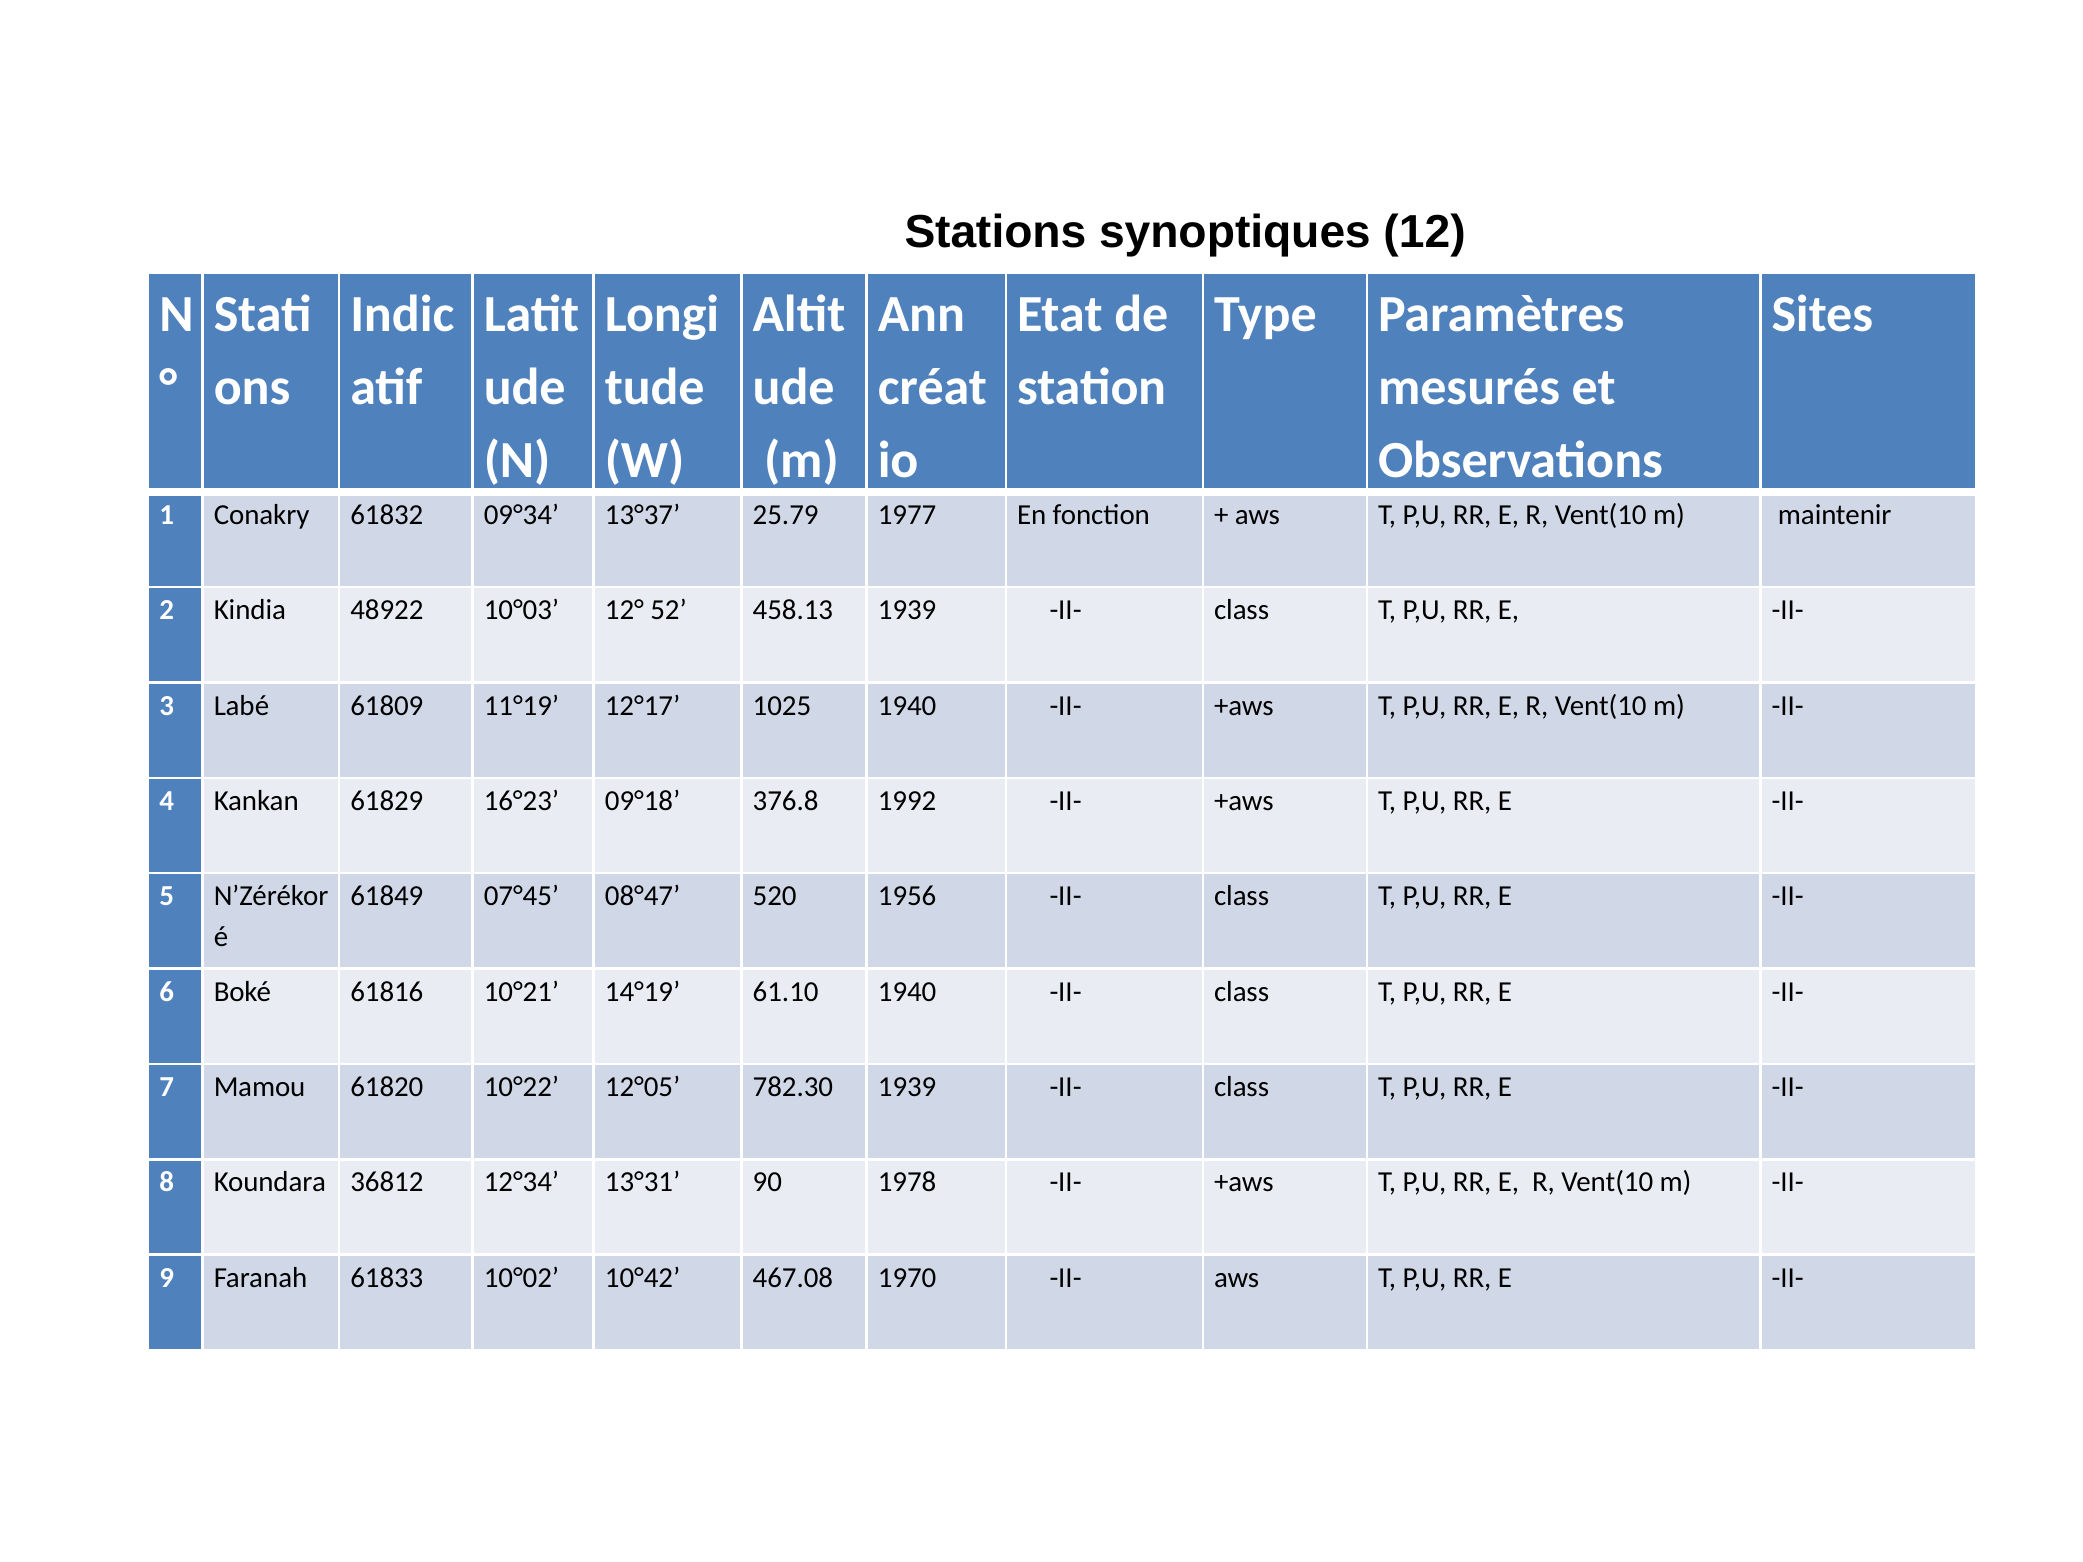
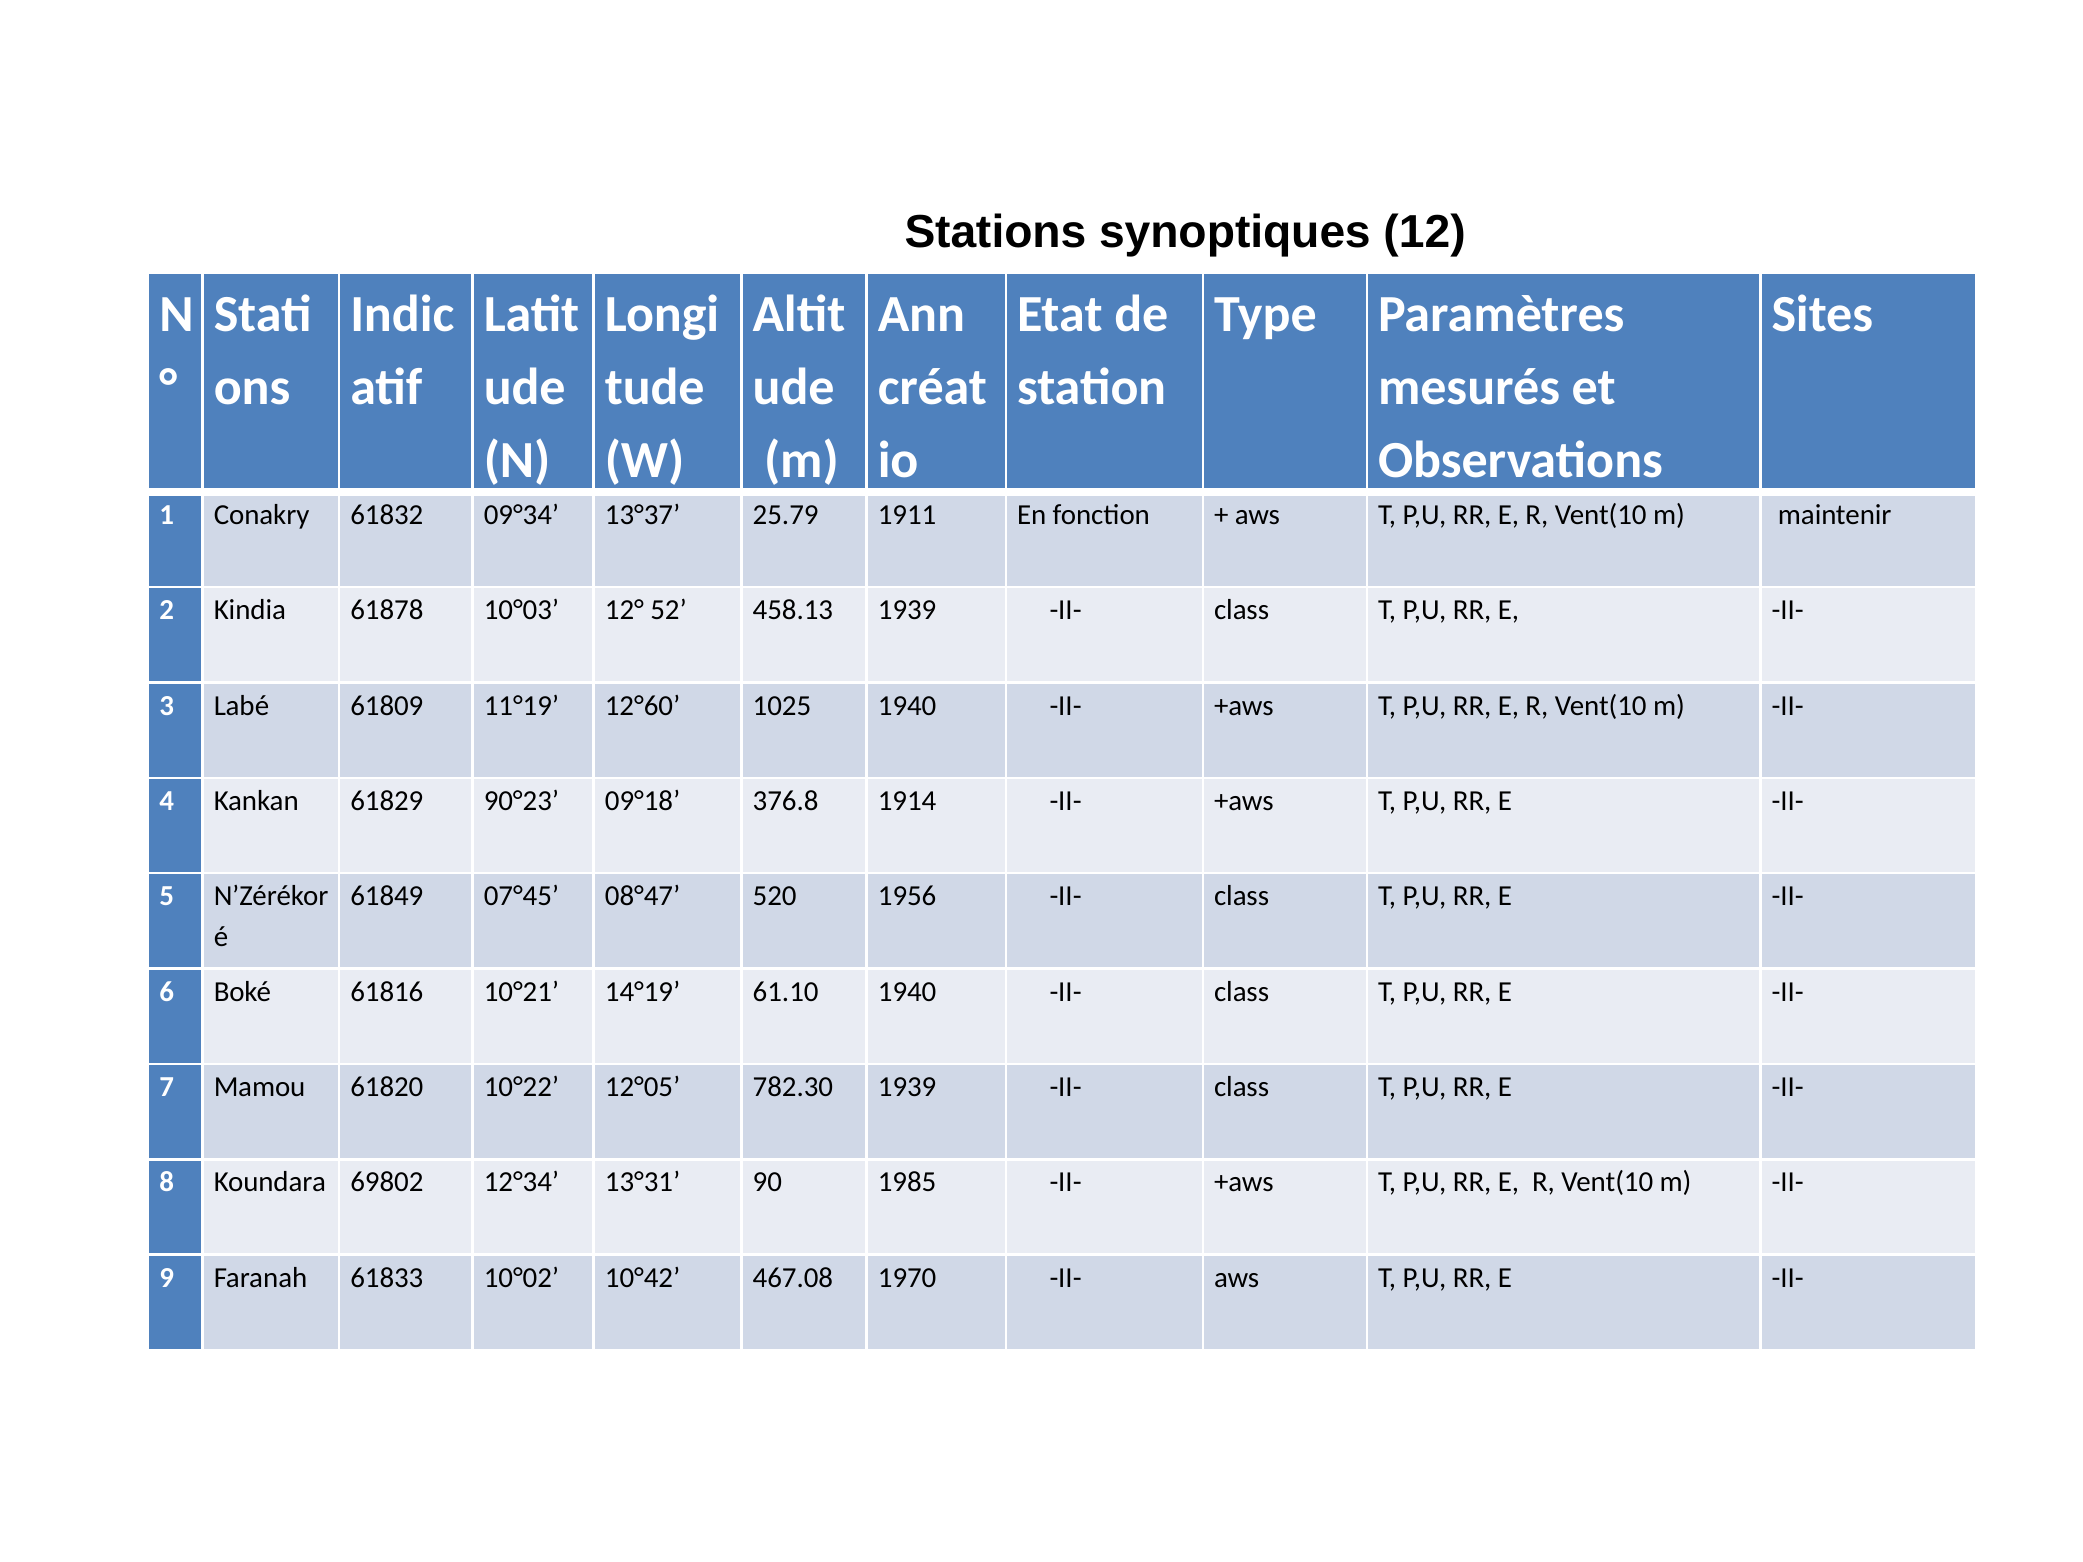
1977: 1977 -> 1911
48922: 48922 -> 61878
12°17: 12°17 -> 12°60
16°23: 16°23 -> 90°23
1992: 1992 -> 1914
36812: 36812 -> 69802
1978: 1978 -> 1985
